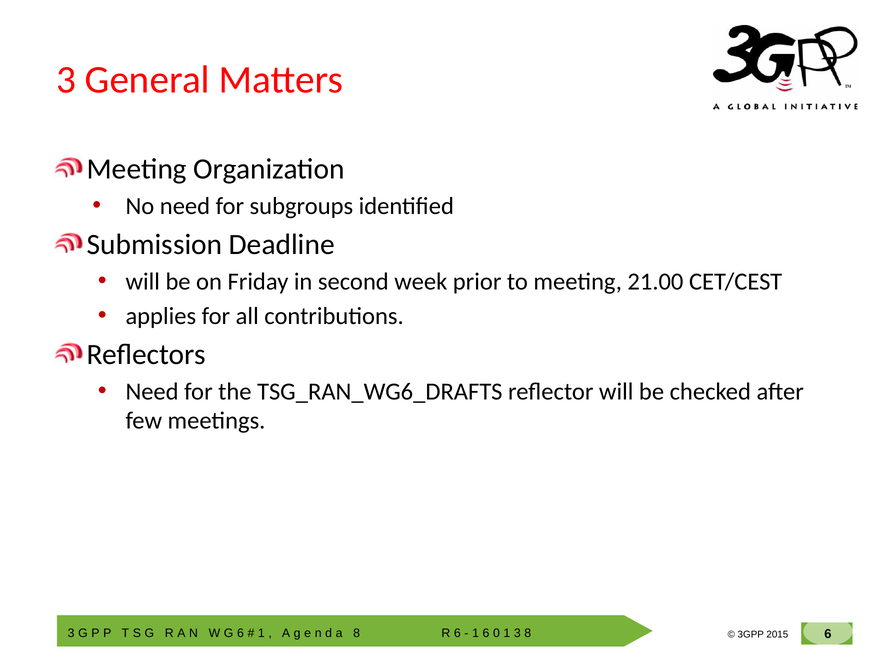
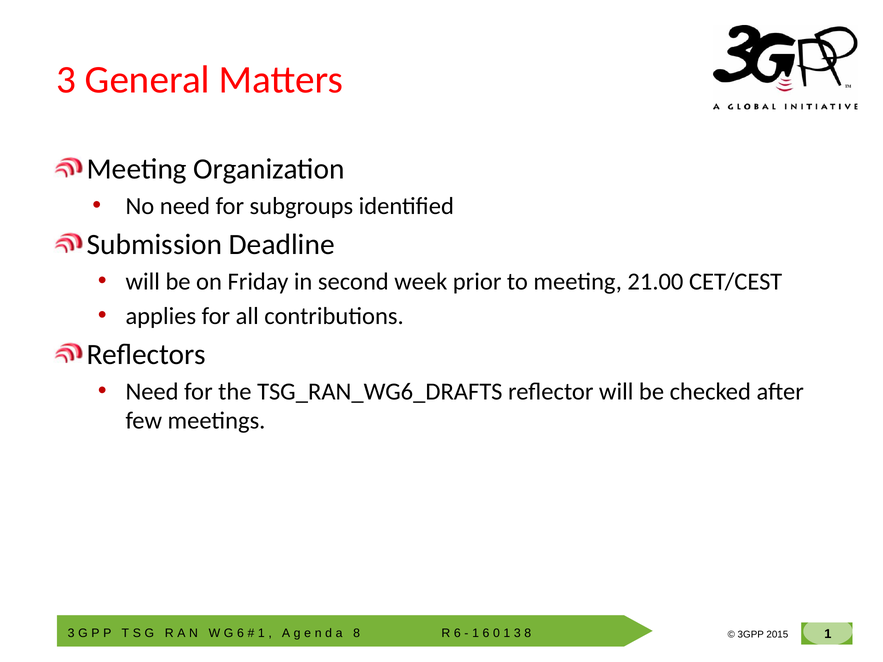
6 at (828, 634): 6 -> 1
